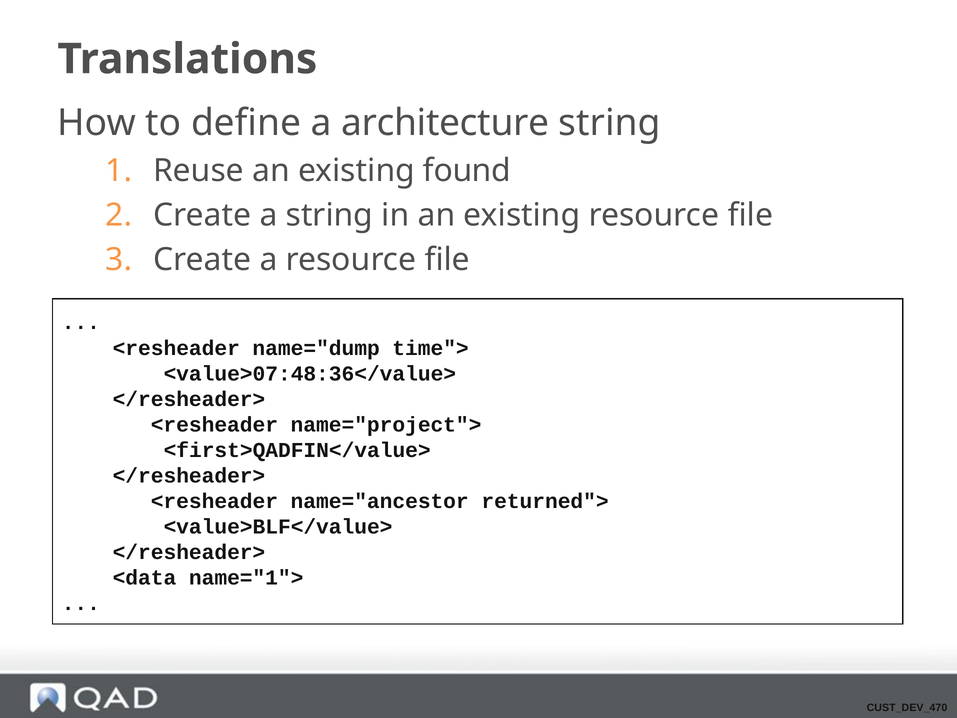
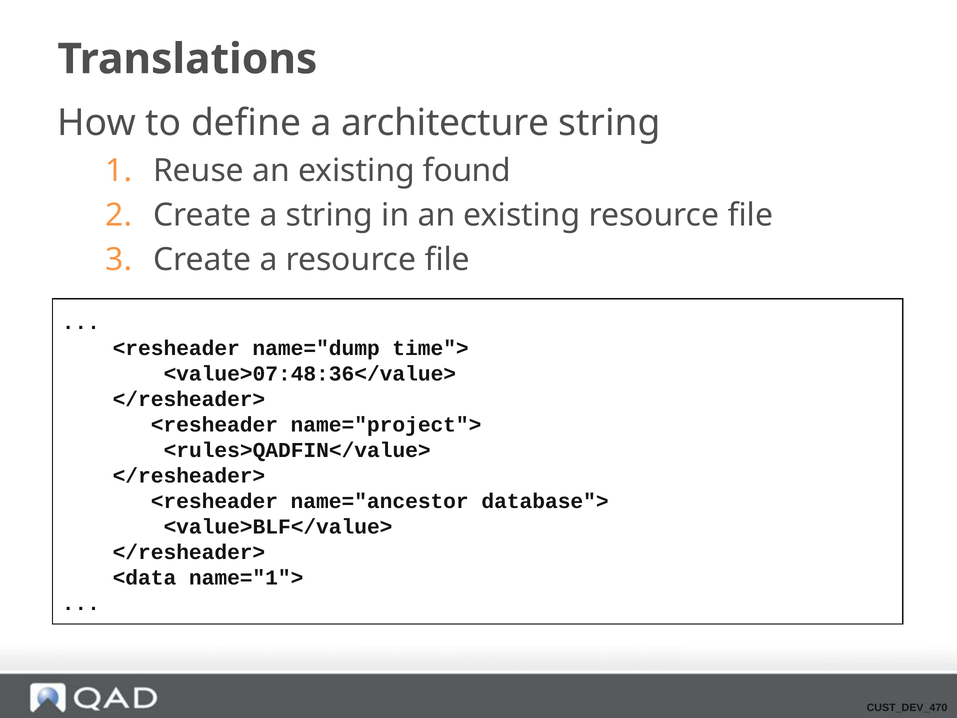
<first>QADFIN</value>: <first>QADFIN</value> -> <rules>QADFIN</value>
returned">: returned"> -> database">
